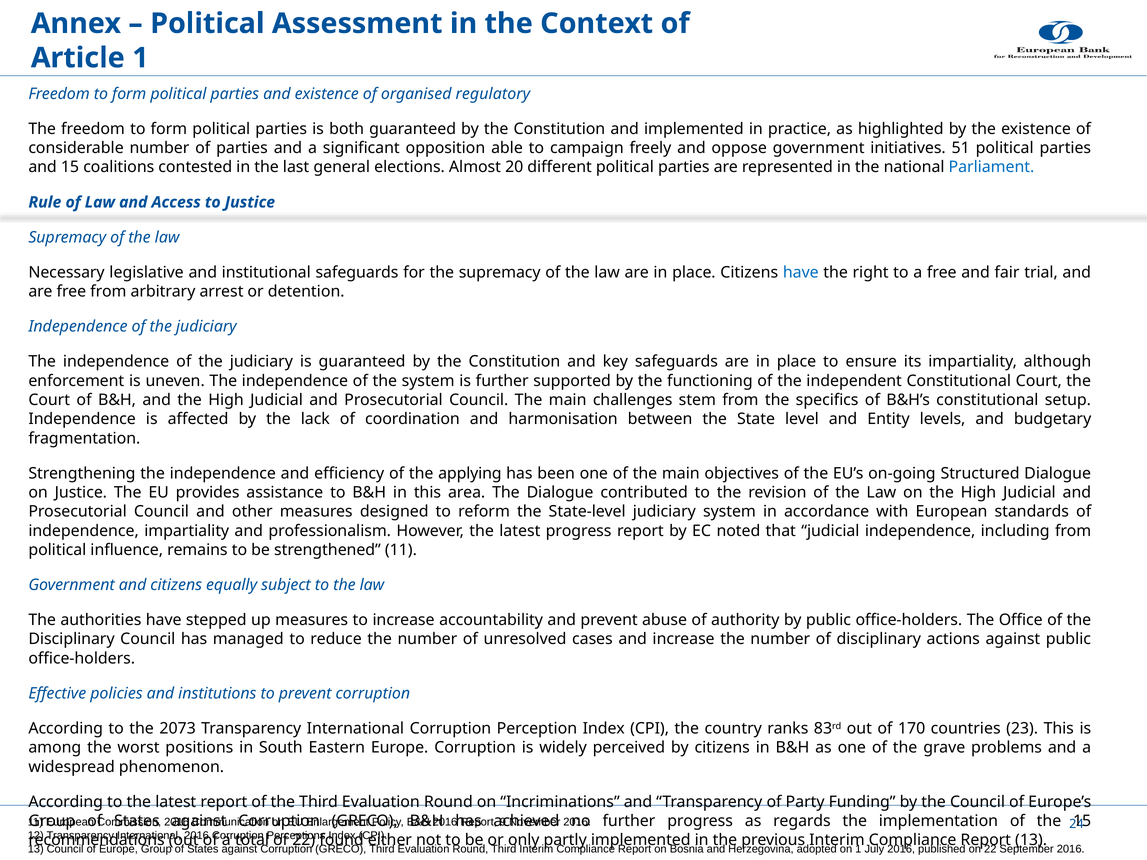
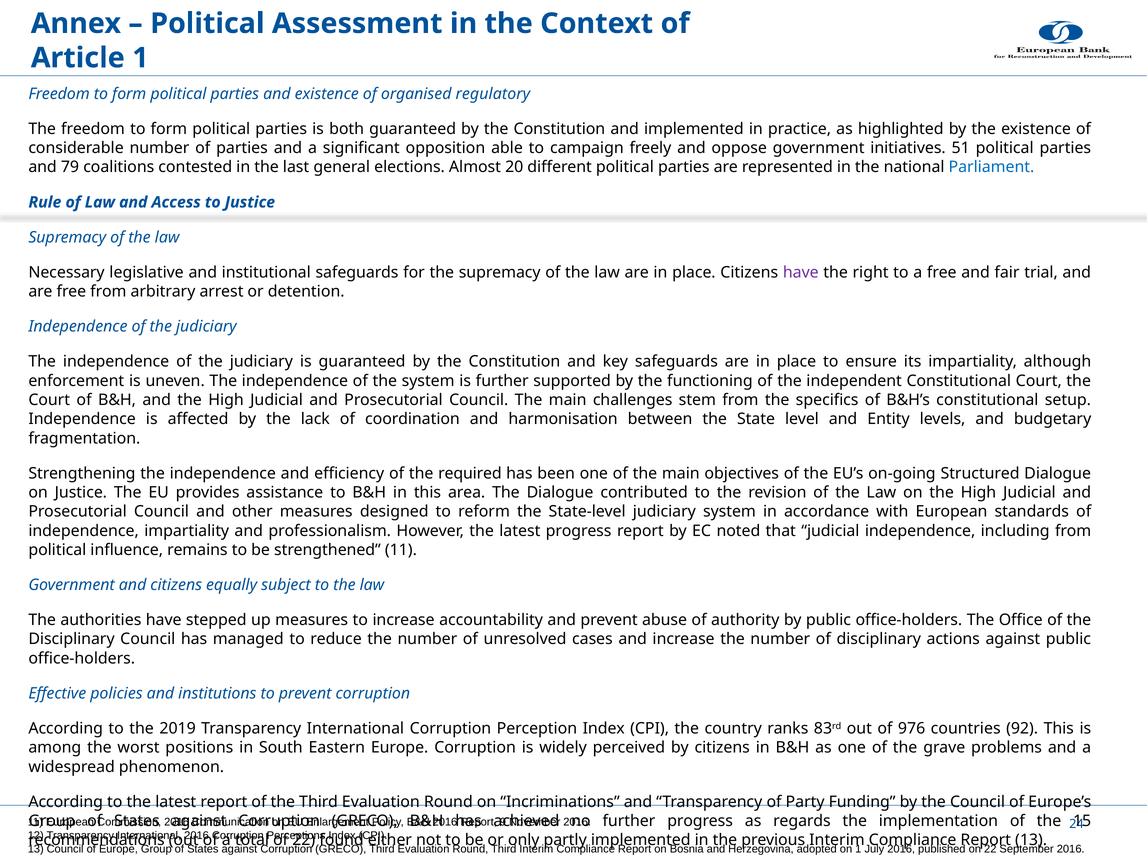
and 15: 15 -> 79
have at (801, 273) colour: blue -> purple
applying: applying -> required
2073: 2073 -> 2019
170: 170 -> 976
23: 23 -> 92
